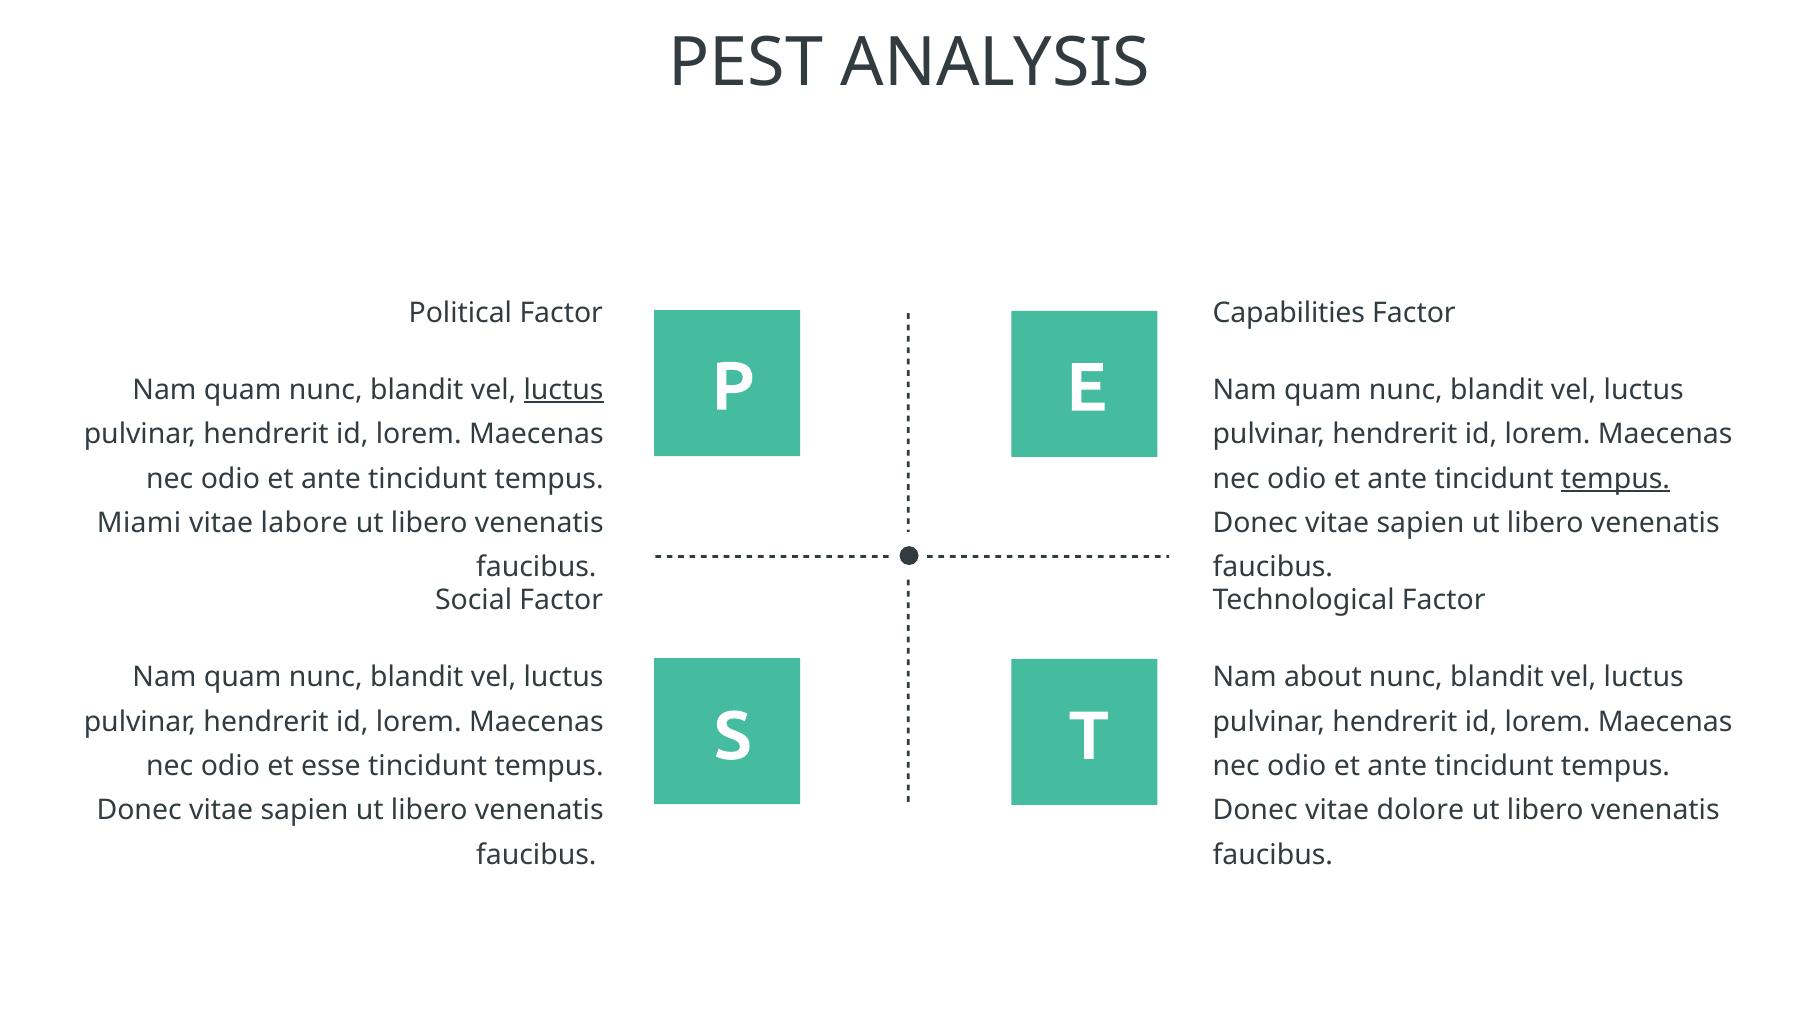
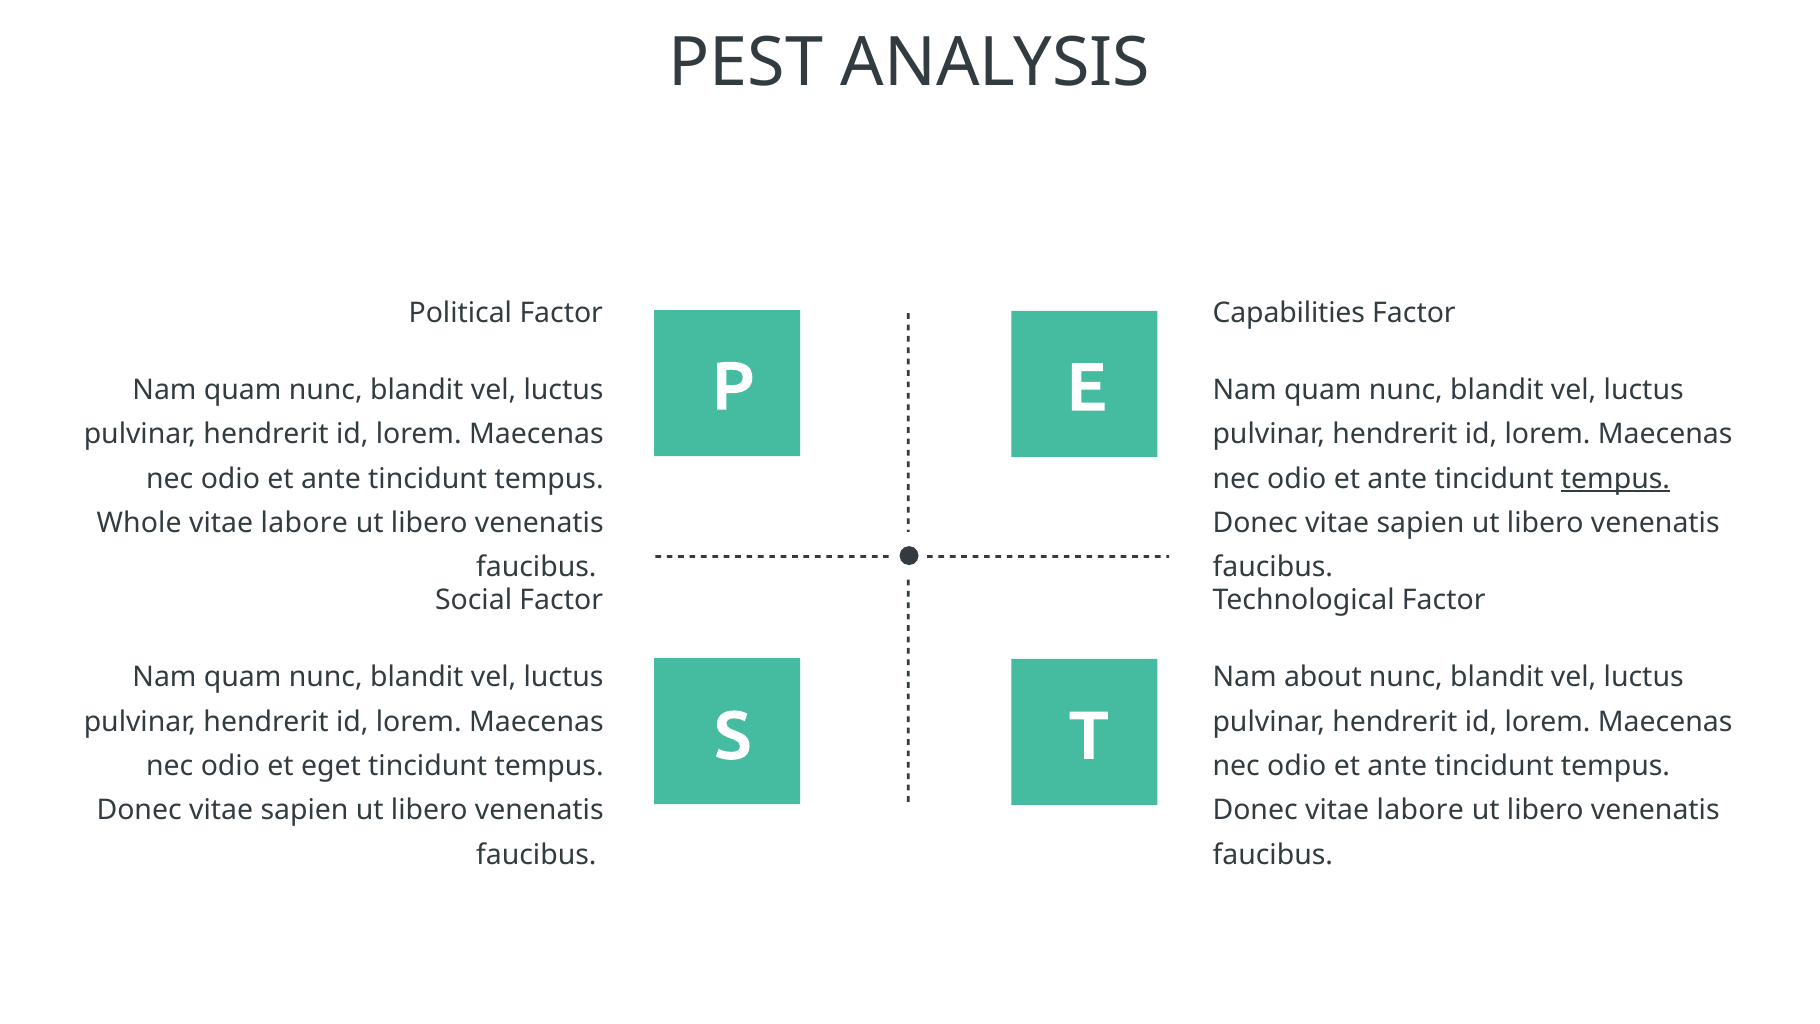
luctus at (564, 390) underline: present -> none
Miami: Miami -> Whole
esse: esse -> eget
Donec vitae dolore: dolore -> labore
